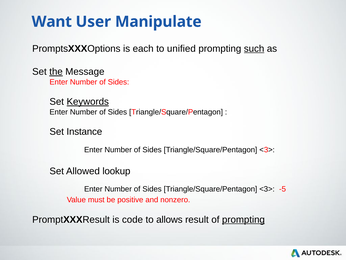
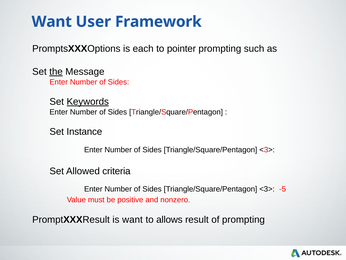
Manipulate: Manipulate -> Framework
unified: unified -> pointer
such underline: present -> none
lookup: lookup -> criteria
is code: code -> want
prompting at (243, 219) underline: present -> none
